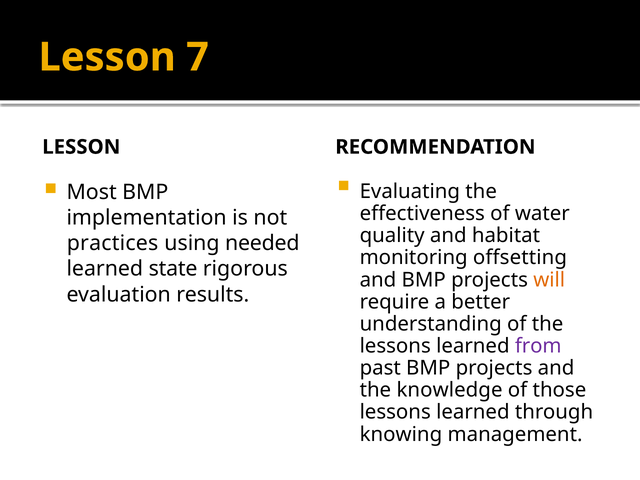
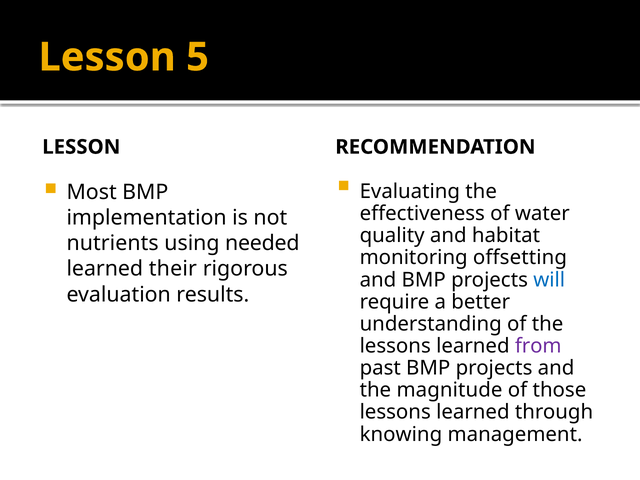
7: 7 -> 5
practices: practices -> nutrients
state: state -> their
will colour: orange -> blue
knowledge: knowledge -> magnitude
